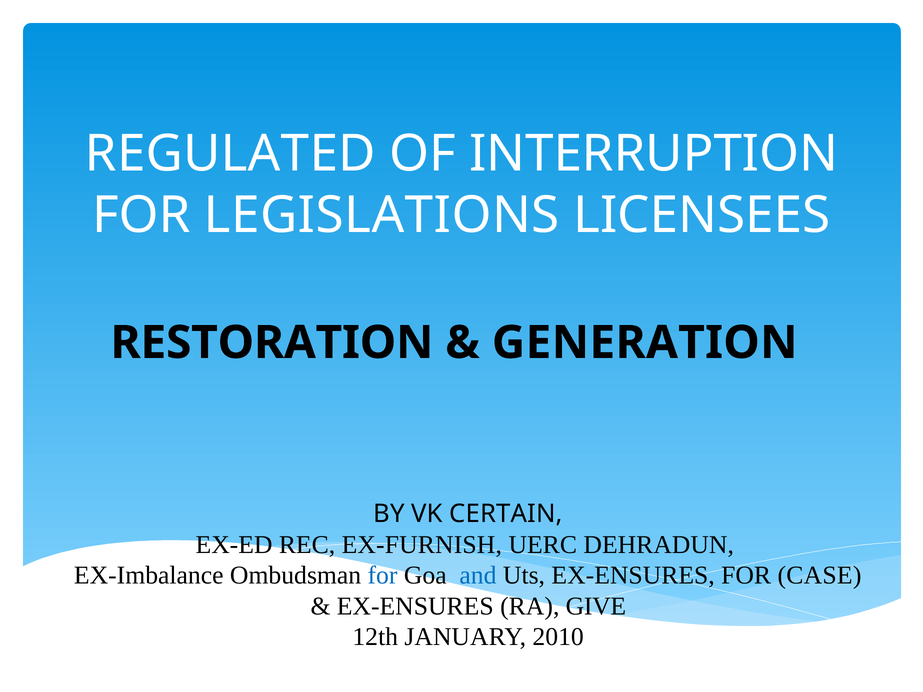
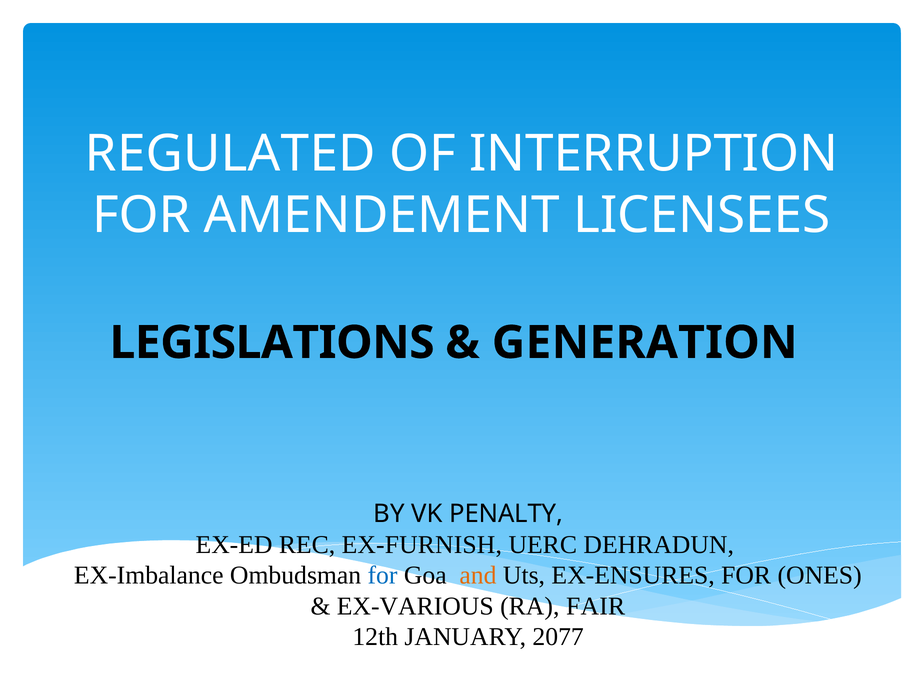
LEGISLATIONS: LEGISLATIONS -> AMENDEMENT
RESTORATION: RESTORATION -> LEGISLATIONS
CERTAIN: CERTAIN -> PENALTY
and colour: blue -> orange
CASE: CASE -> ONES
EX-ENSURES at (415, 606): EX-ENSURES -> EX-VARIOUS
GIVE: GIVE -> FAIR
2010: 2010 -> 2077
